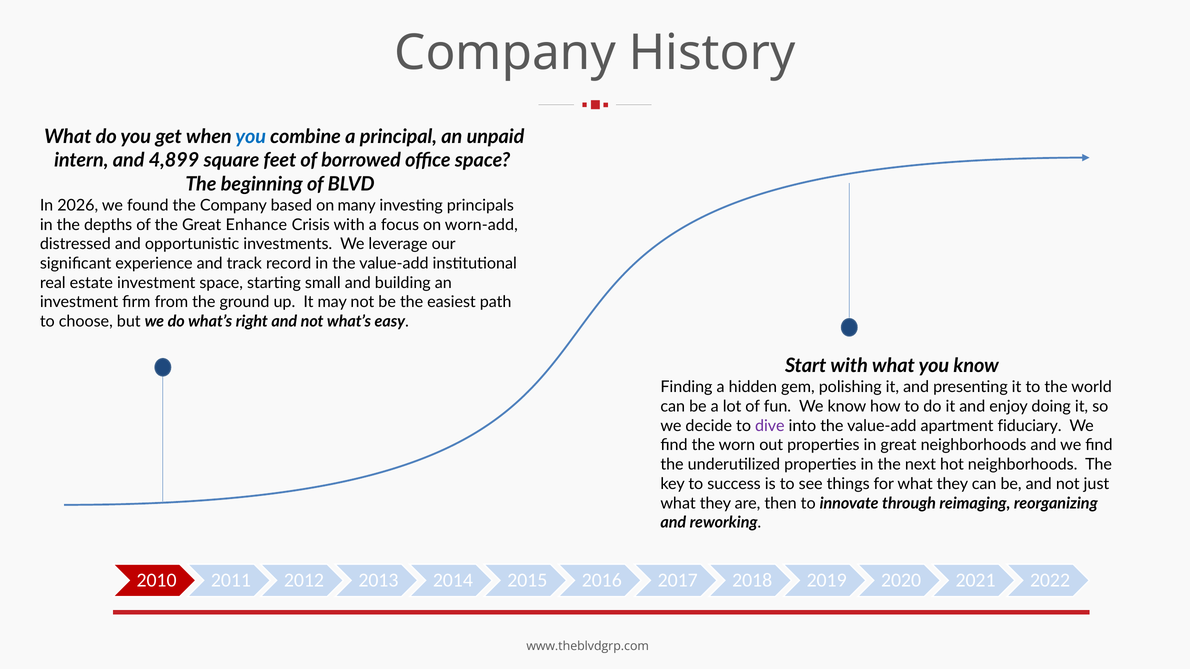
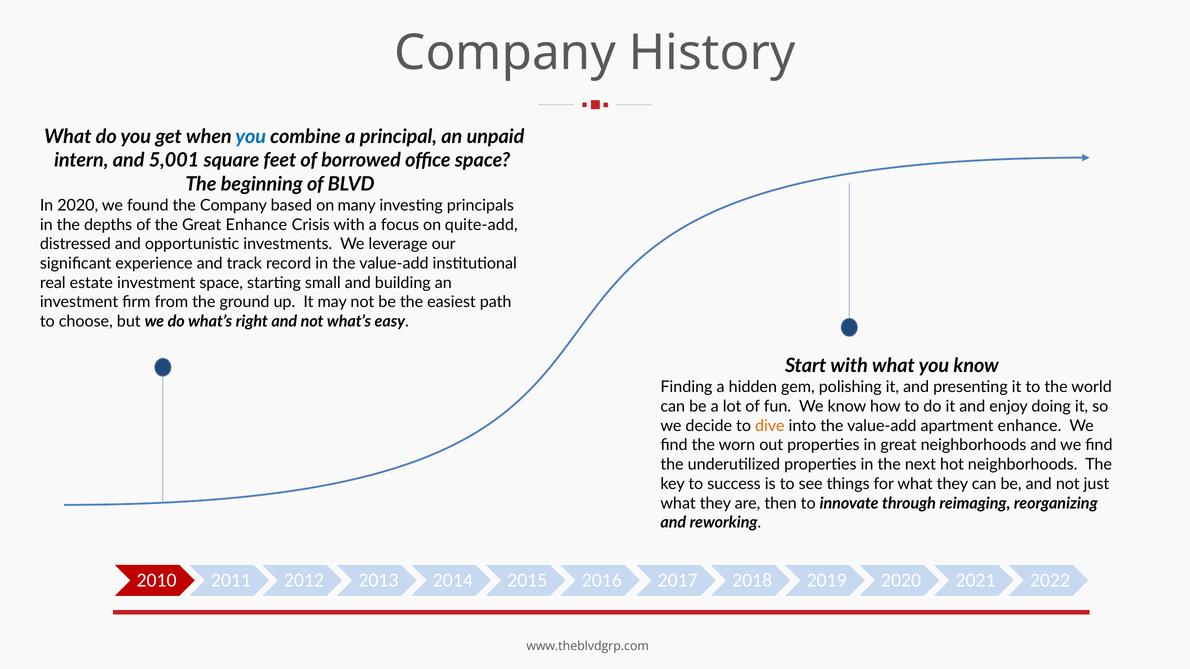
4,899: 4,899 -> 5,001
In 2026: 2026 -> 2020
worn-add: worn-add -> quite-add
dive colour: purple -> orange
apartment fiduciary: fiduciary -> enhance
